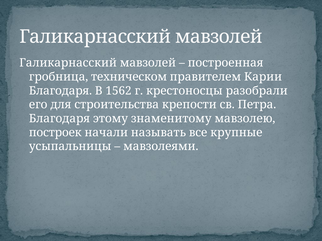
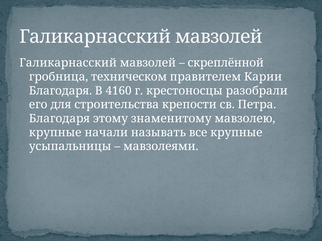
построенная: построенная -> скреплённой
1562: 1562 -> 4160
построек at (55, 133): построек -> крупные
